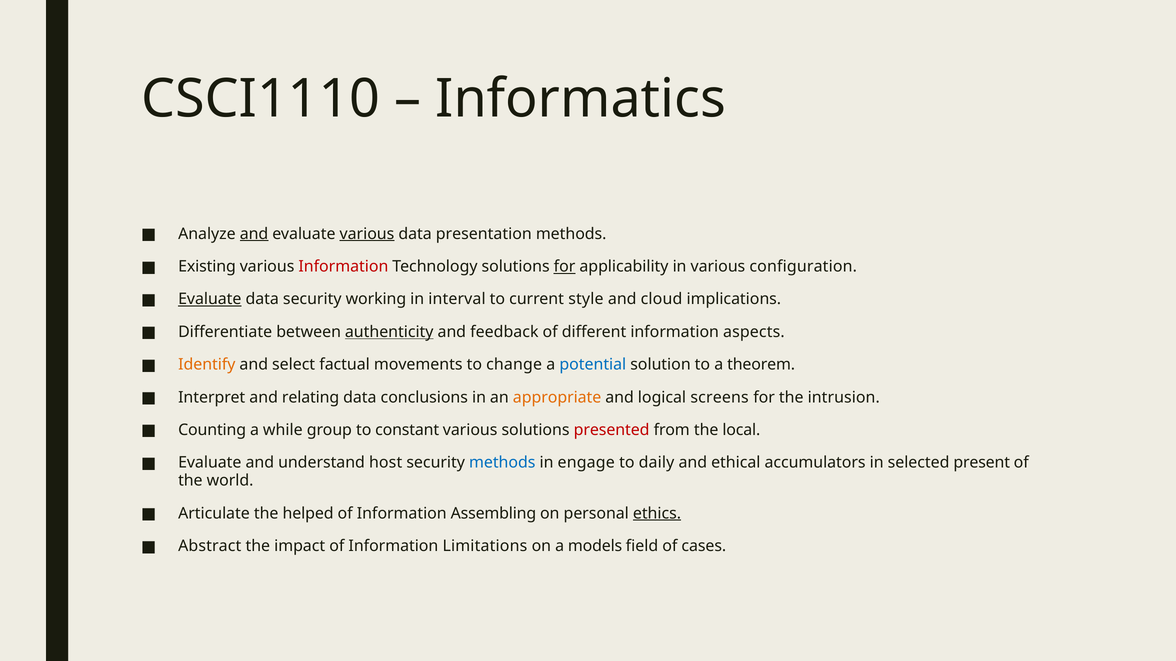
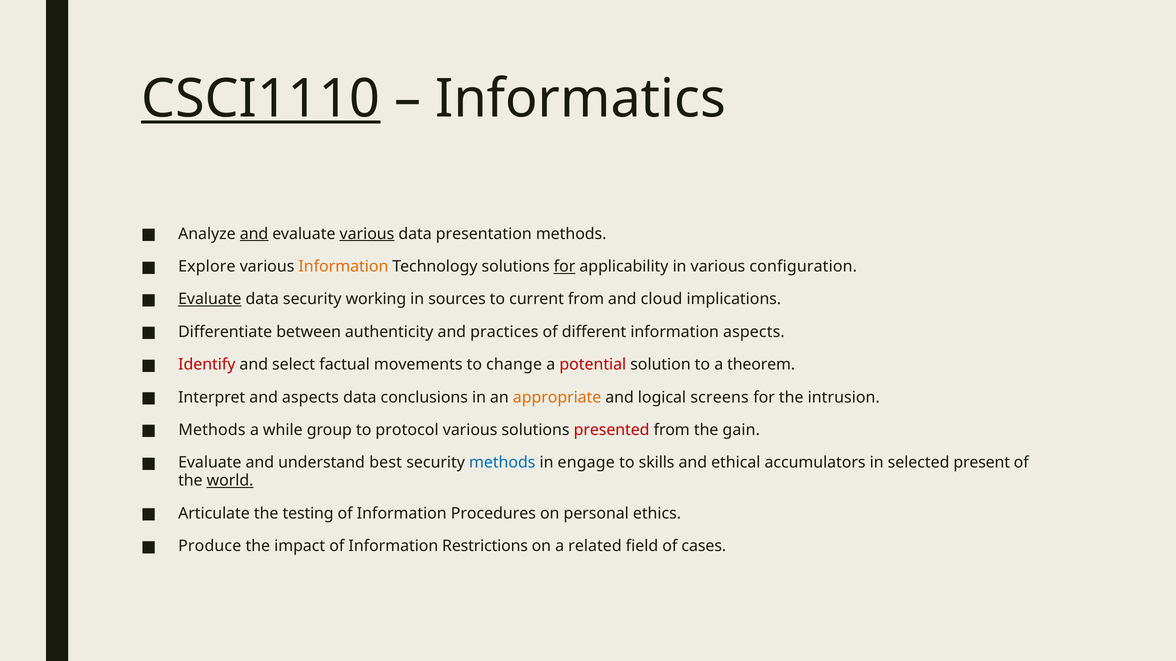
CSCI1110 underline: none -> present
Existing: Existing -> Explore
Information at (343, 267) colour: red -> orange
interval: interval -> sources
current style: style -> from
authenticity underline: present -> none
feedback: feedback -> practices
Identify colour: orange -> red
potential colour: blue -> red
and relating: relating -> aspects
Counting at (212, 430): Counting -> Methods
constant: constant -> protocol
local: local -> gain
host: host -> best
daily: daily -> skills
world underline: none -> present
helped: helped -> testing
Assembling: Assembling -> Procedures
ethics underline: present -> none
Abstract: Abstract -> Produce
Limitations: Limitations -> Restrictions
models: models -> related
